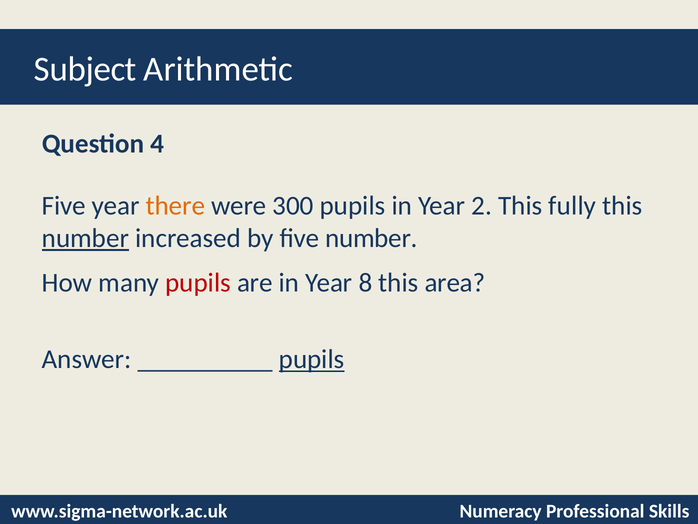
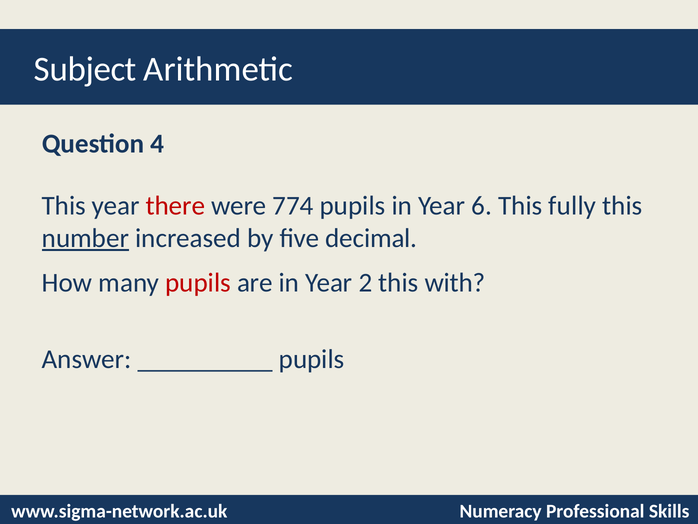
Five at (64, 205): Five -> This
there colour: orange -> red
300: 300 -> 774
2: 2 -> 6
five number: number -> decimal
8: 8 -> 2
area: area -> with
pupils at (312, 359) underline: present -> none
